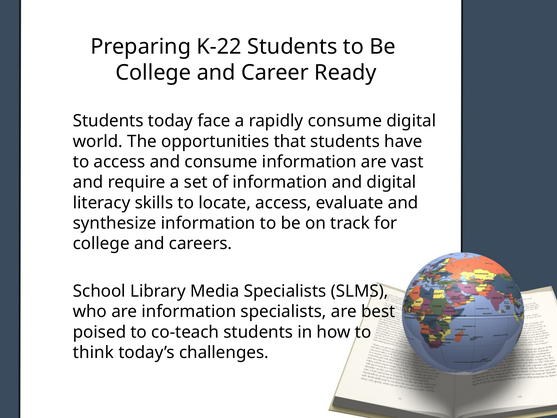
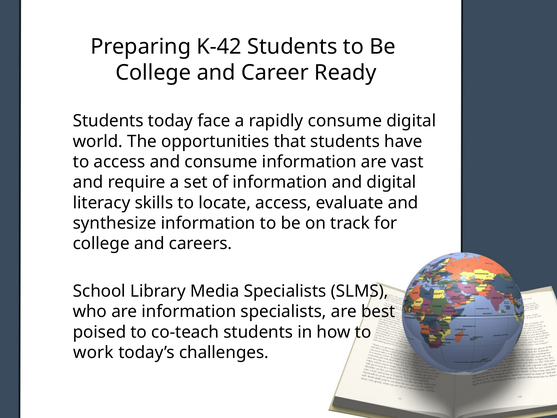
K-22: K-22 -> K-42
think: think -> work
